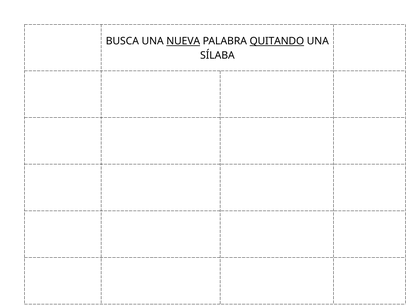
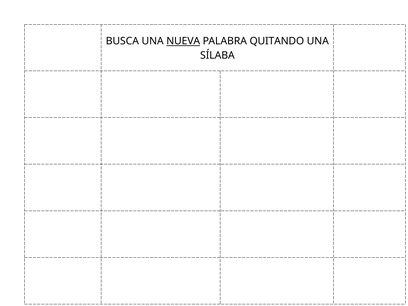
QUITANDO underline: present -> none
